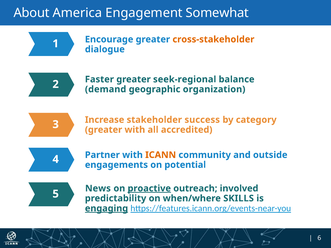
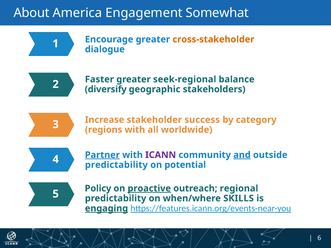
demand: demand -> diversify
organization: organization -> stakeholders
greater at (104, 130): greater -> regions
accredited: accredited -> worldwide
Partner underline: none -> present
ICANN colour: orange -> purple
and underline: none -> present
engagements at (116, 165): engagements -> predictability
News: News -> Policy
involved: involved -> regional
